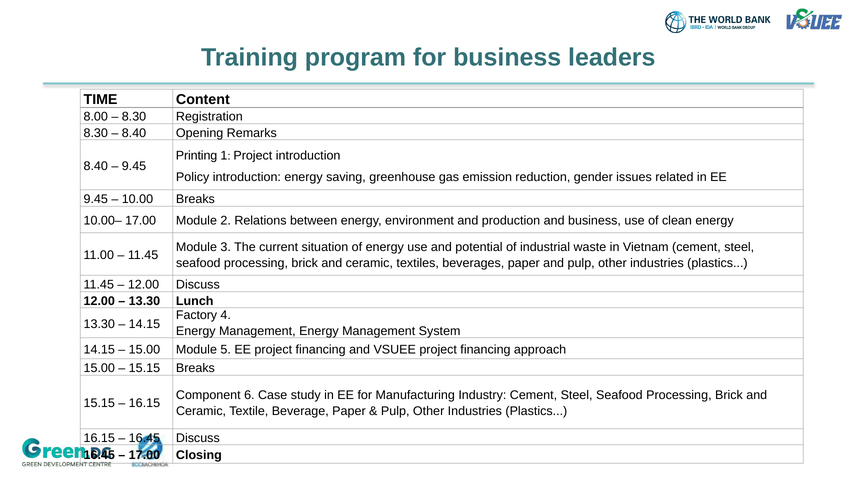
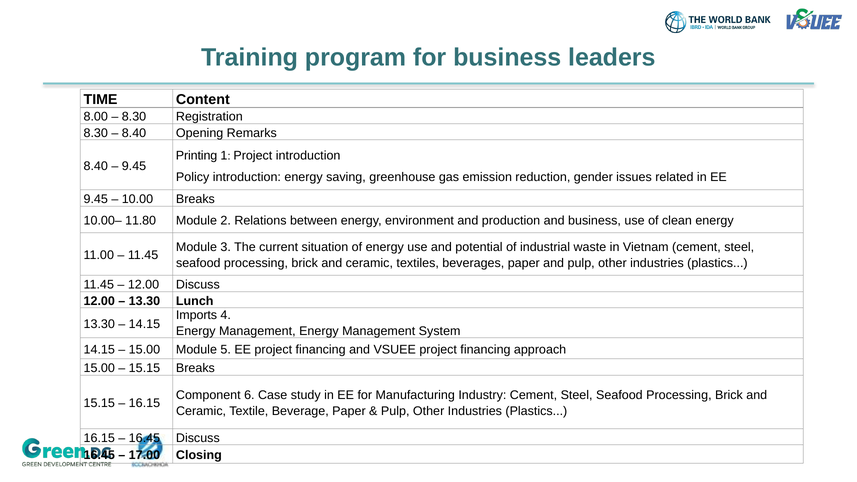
10.00– 17.00: 17.00 -> 11.80
Factory: Factory -> Imports
